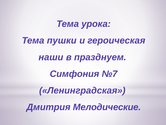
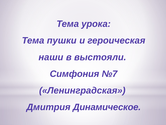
празднуем: празднуем -> выстояли
Мелодические: Мелодические -> Динамическое
